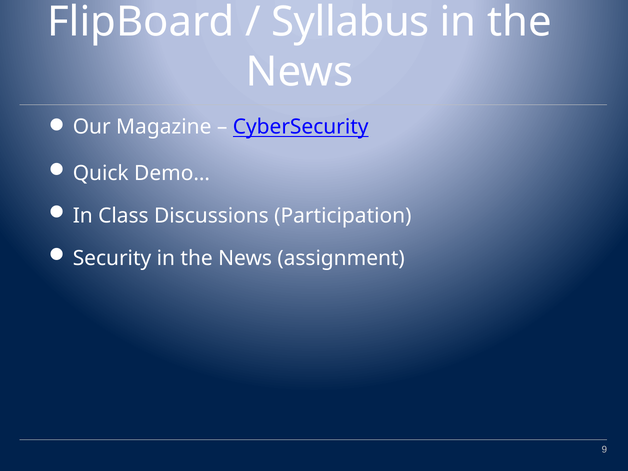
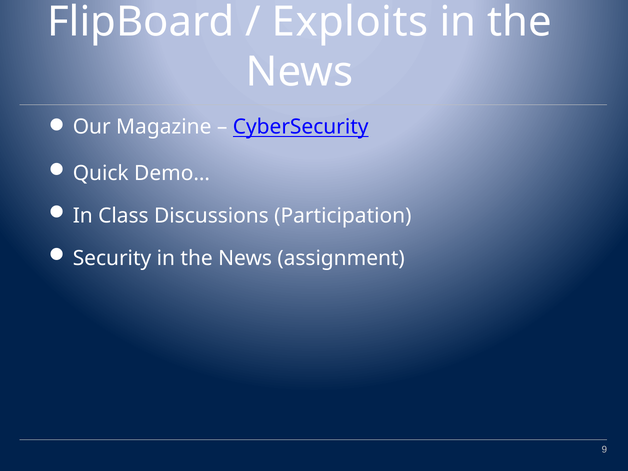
Syllabus: Syllabus -> Exploits
